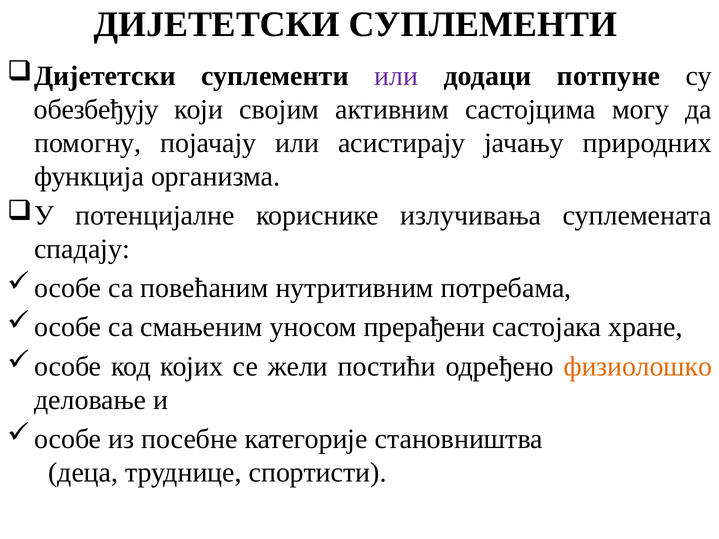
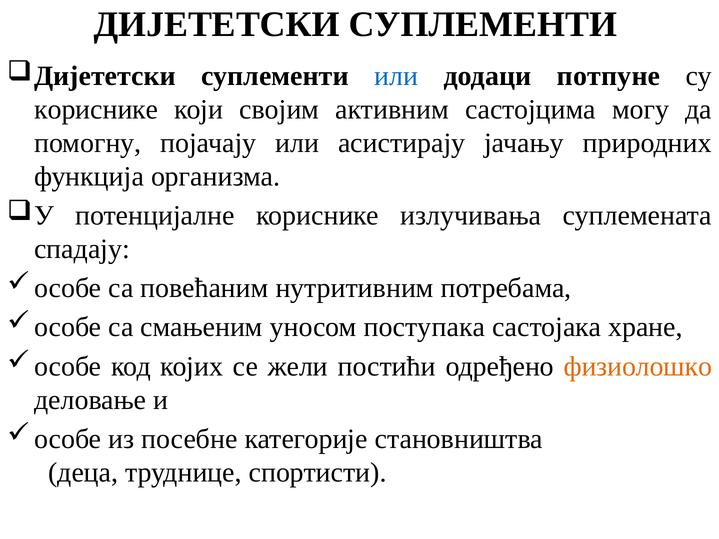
или at (396, 76) colour: purple -> blue
обезбеђују at (96, 110): обезбеђују -> кориснике
прерађени: прерађени -> поступака
